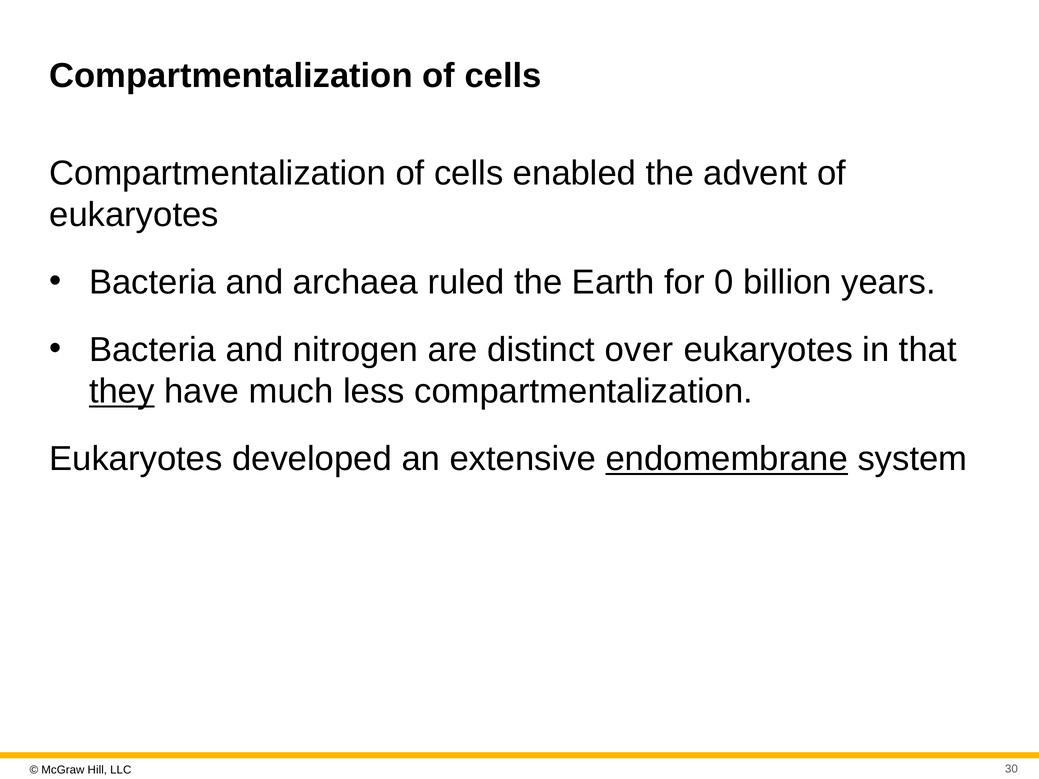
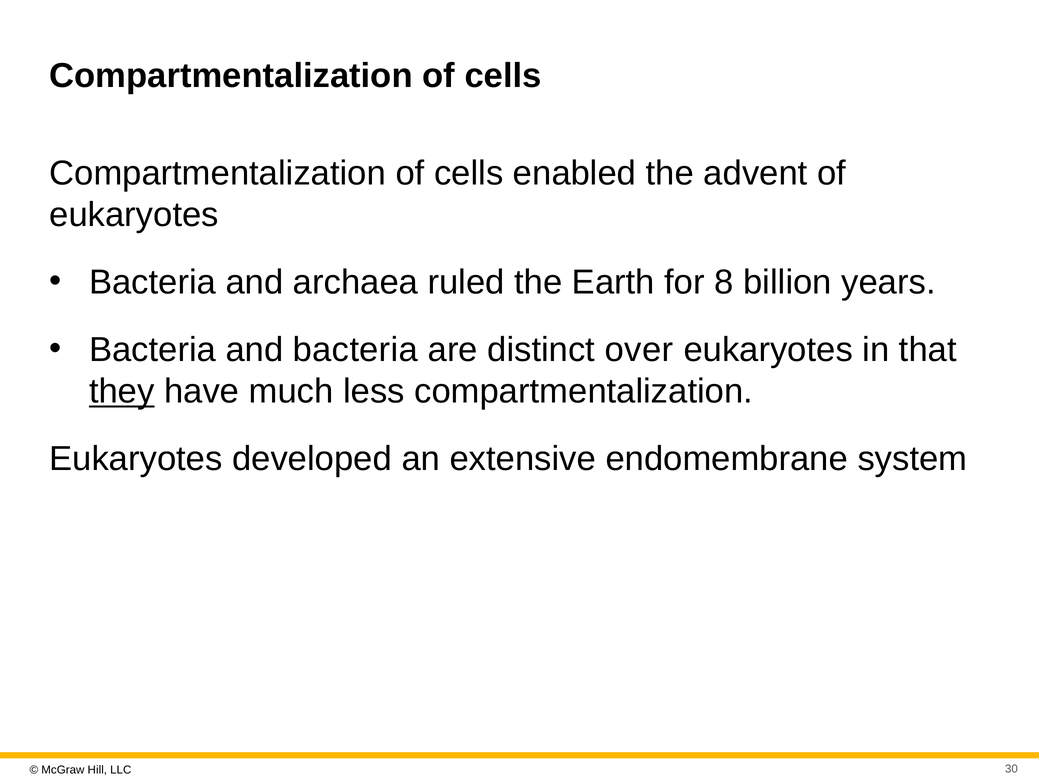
0: 0 -> 8
and nitrogen: nitrogen -> bacteria
endomembrane underline: present -> none
